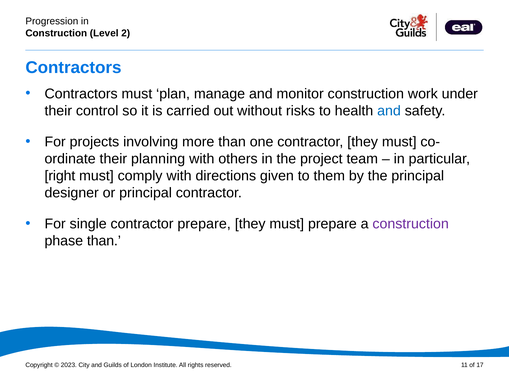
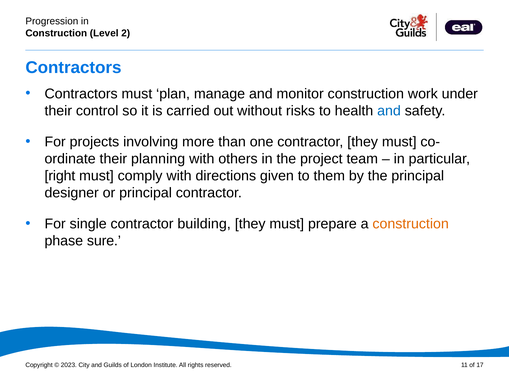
contractor prepare: prepare -> building
construction at (411, 224) colour: purple -> orange
phase than: than -> sure
